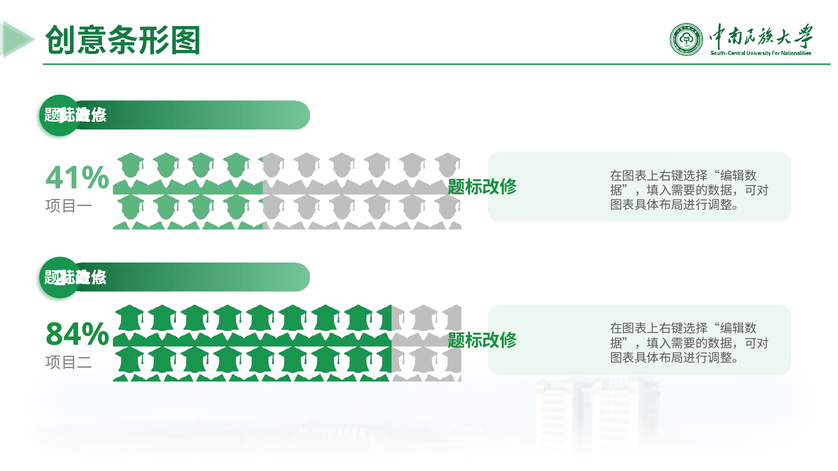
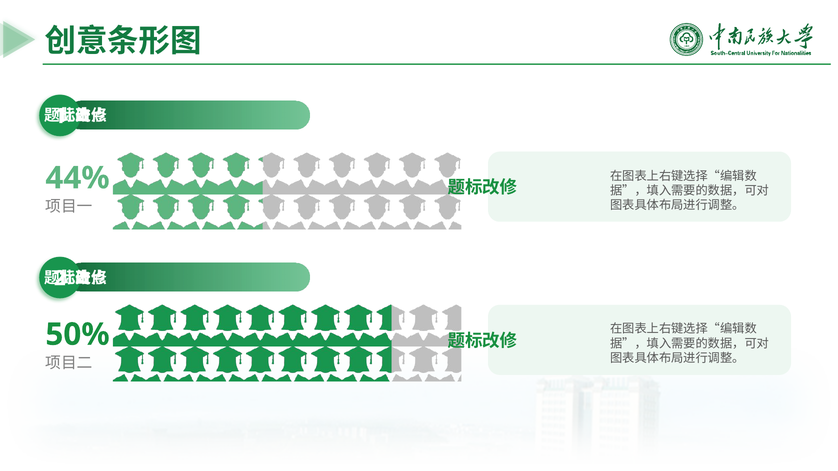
41%: 41% -> 44%
84%: 84% -> 50%
